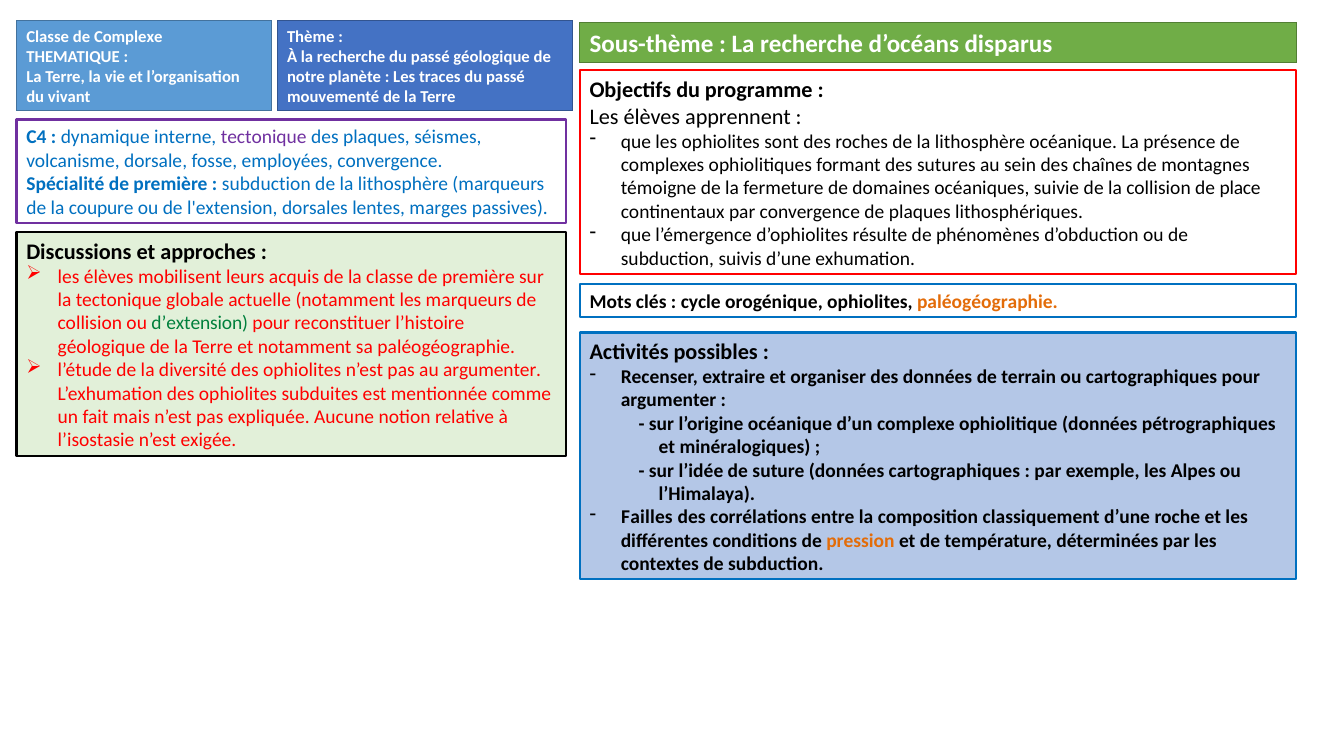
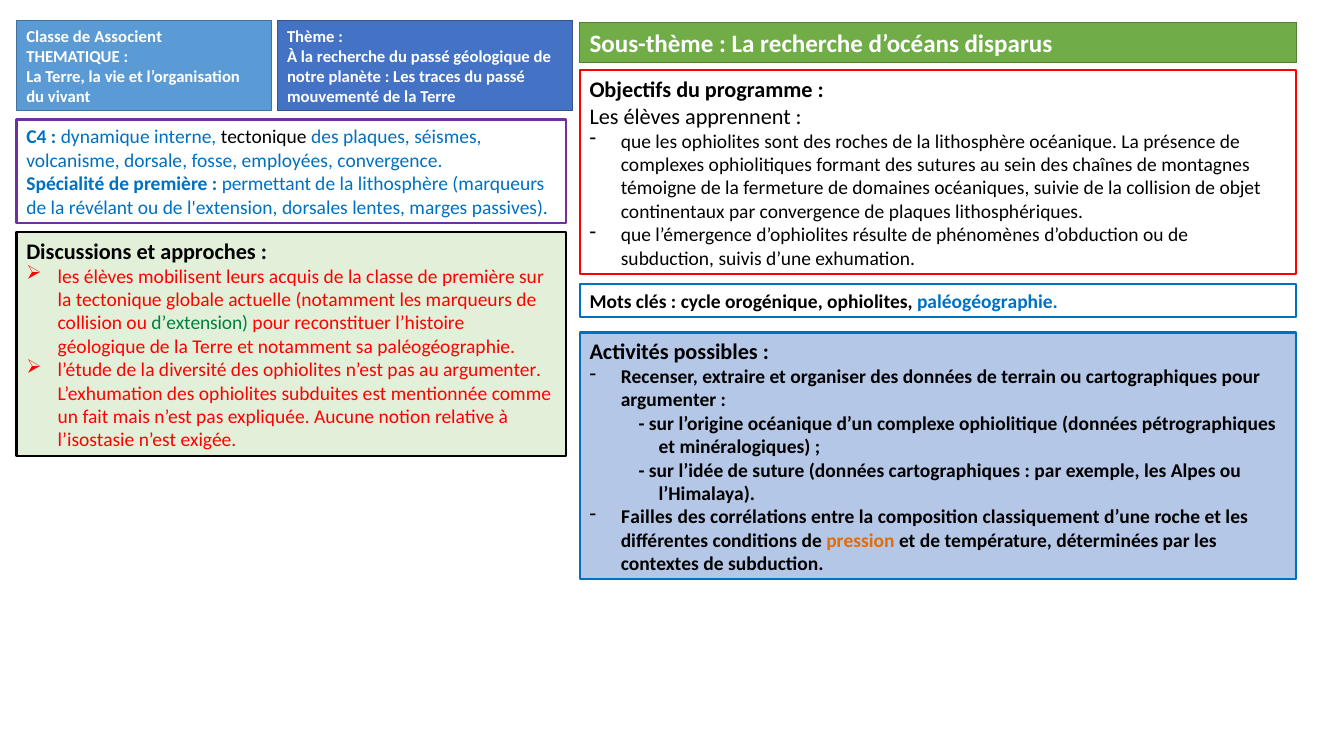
de Complexe: Complexe -> Associent
tectonique at (264, 138) colour: purple -> black
subduction at (266, 184): subduction -> permettant
place: place -> objet
coupure: coupure -> révélant
paléogéographie at (987, 302) colour: orange -> blue
